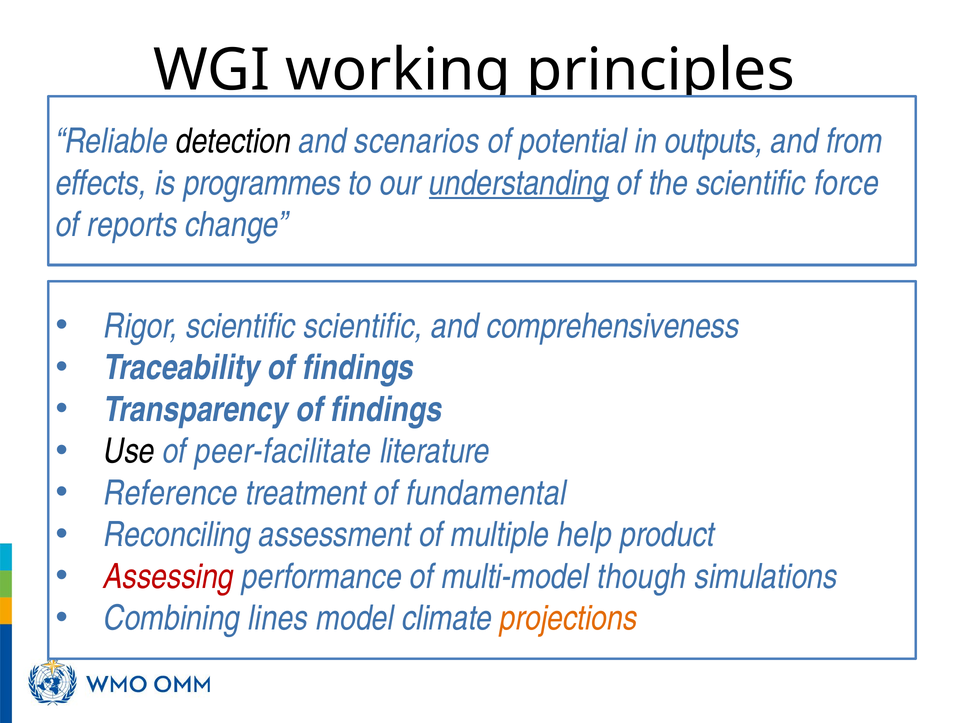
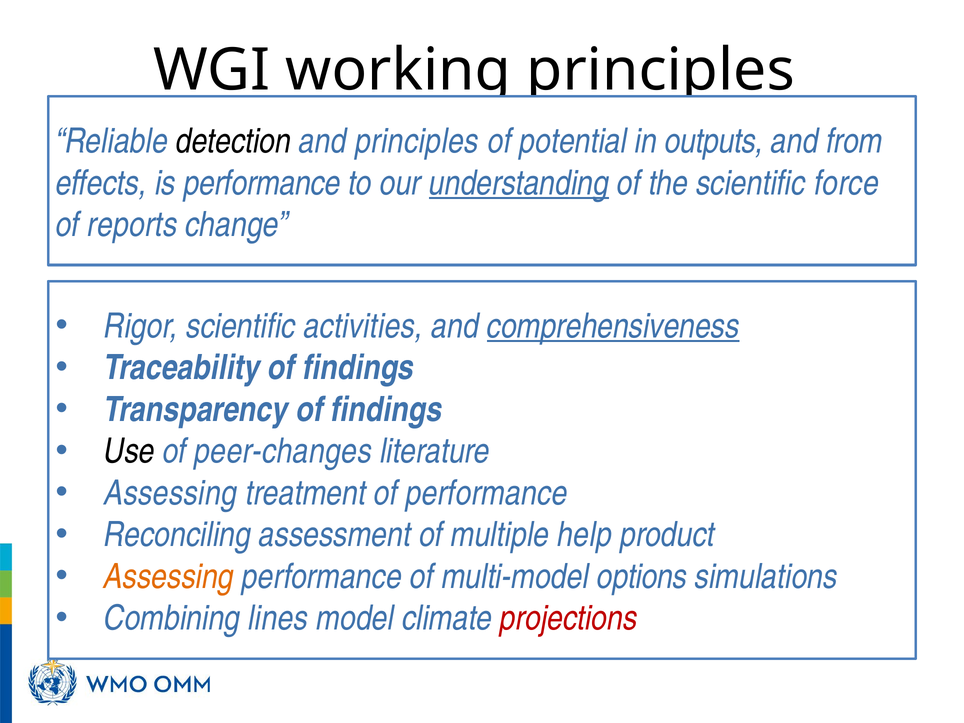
and scenarios: scenarios -> principles
is programmes: programmes -> performance
scientific scientific: scientific -> activities
comprehensiveness underline: none -> present
peer-facilitate: peer-facilitate -> peer-changes
Reference at (171, 493): Reference -> Assessing
of fundamental: fundamental -> performance
Assessing at (169, 577) colour: red -> orange
though: though -> options
projections colour: orange -> red
